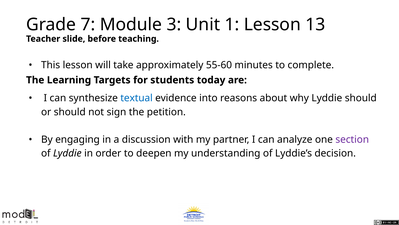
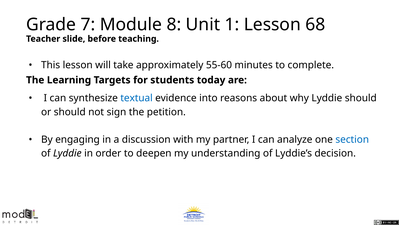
3: 3 -> 8
13: 13 -> 68
section colour: purple -> blue
